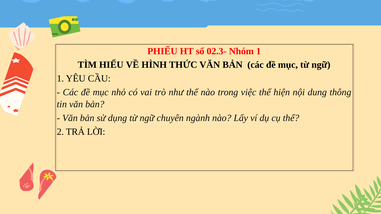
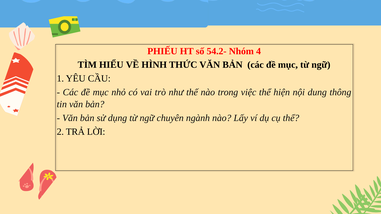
02.3-: 02.3- -> 54.2-
Nhóm 1: 1 -> 4
